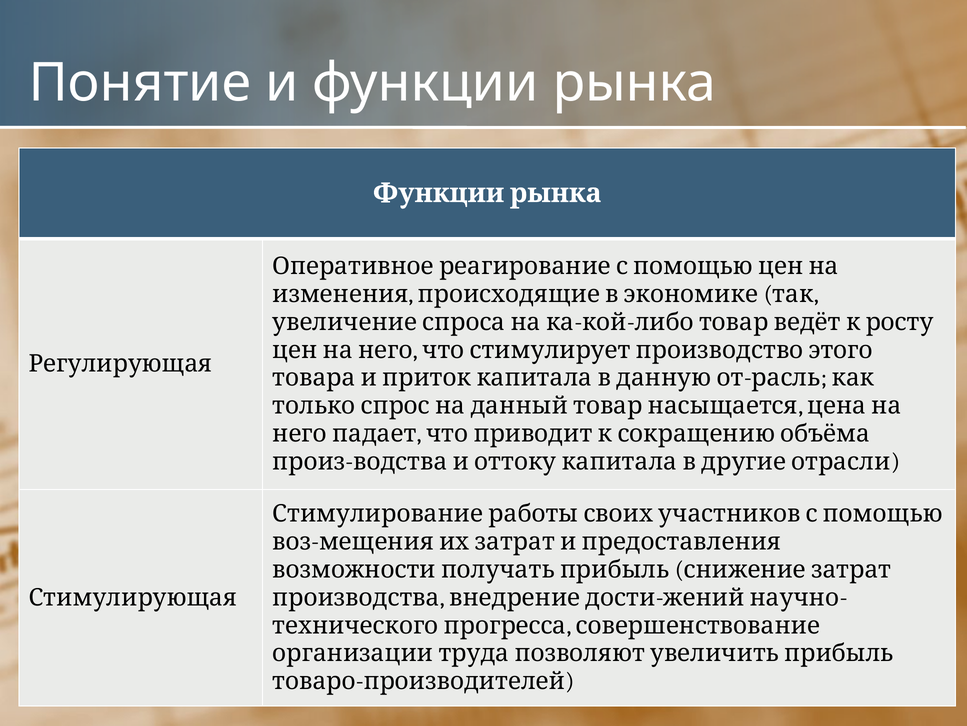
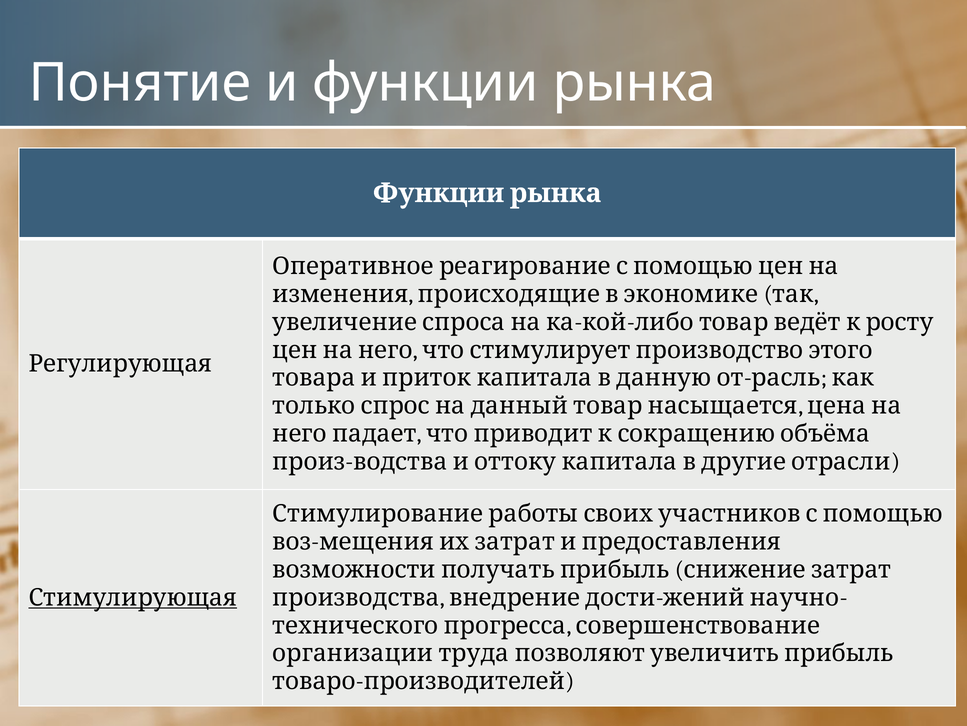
Стимулирующая underline: none -> present
